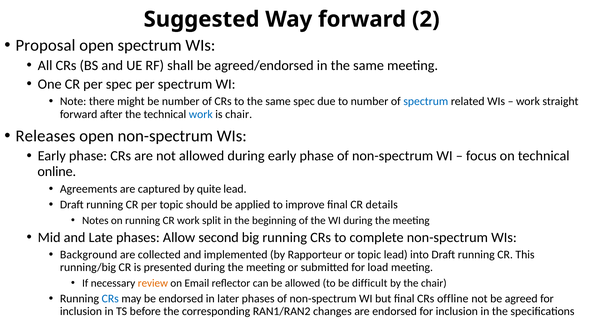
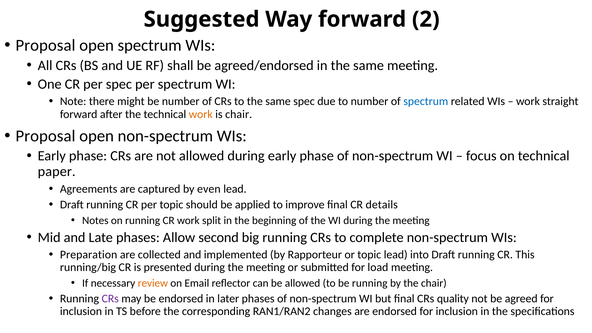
work at (201, 114) colour: blue -> orange
Releases at (45, 136): Releases -> Proposal
online: online -> paper
quite: quite -> even
Background: Background -> Preparation
be difficult: difficult -> running
CRs at (110, 299) colour: blue -> purple
offline: offline -> quality
